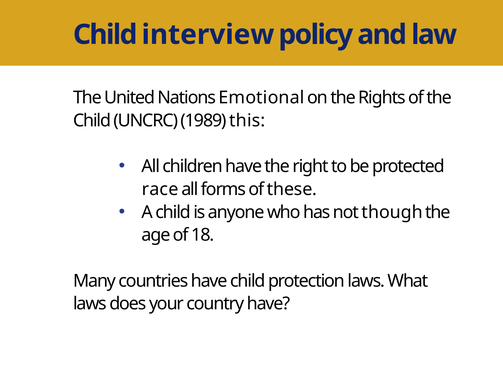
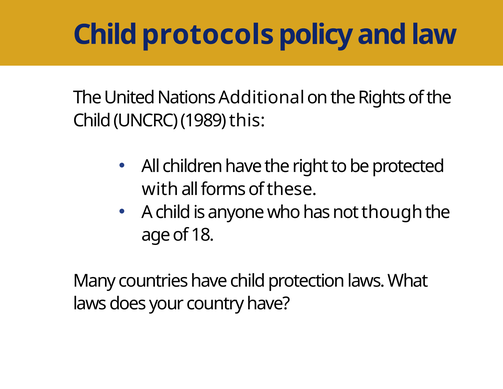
interview: interview -> protocols
Emotional: Emotional -> Additional
race: race -> with
